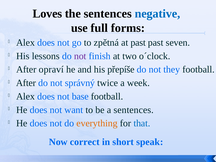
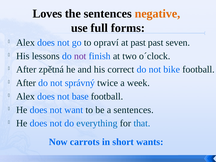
negative colour: blue -> orange
zpětná: zpětná -> opraví
opraví: opraví -> zpětná
přepíše: přepíše -> correct
they: they -> bike
everything colour: orange -> blue
correct: correct -> carrots
speak: speak -> wants
